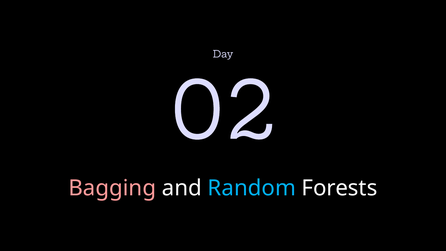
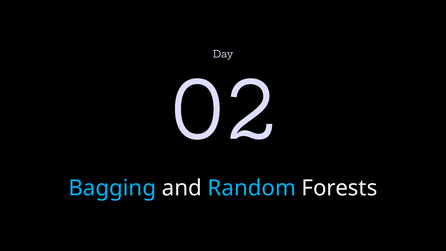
Bagging colour: pink -> light blue
